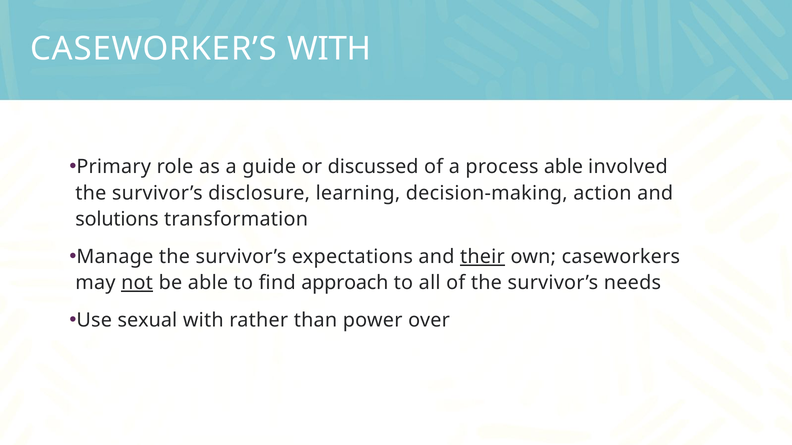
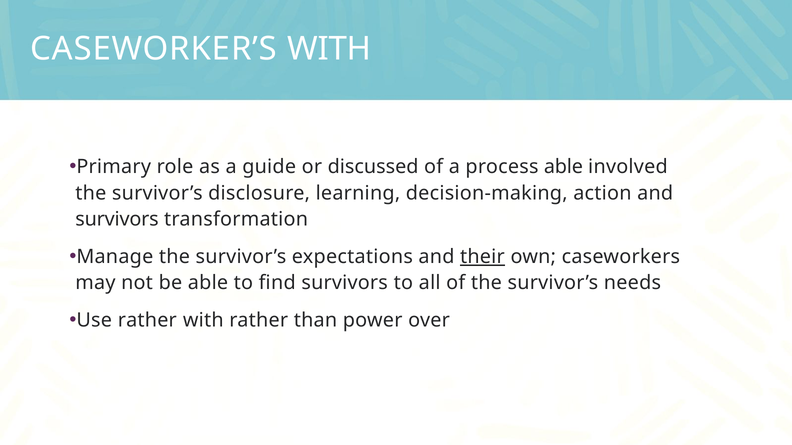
solutions at (117, 219): solutions -> survivors
not underline: present -> none
find approach: approach -> survivors
Use sexual: sexual -> rather
